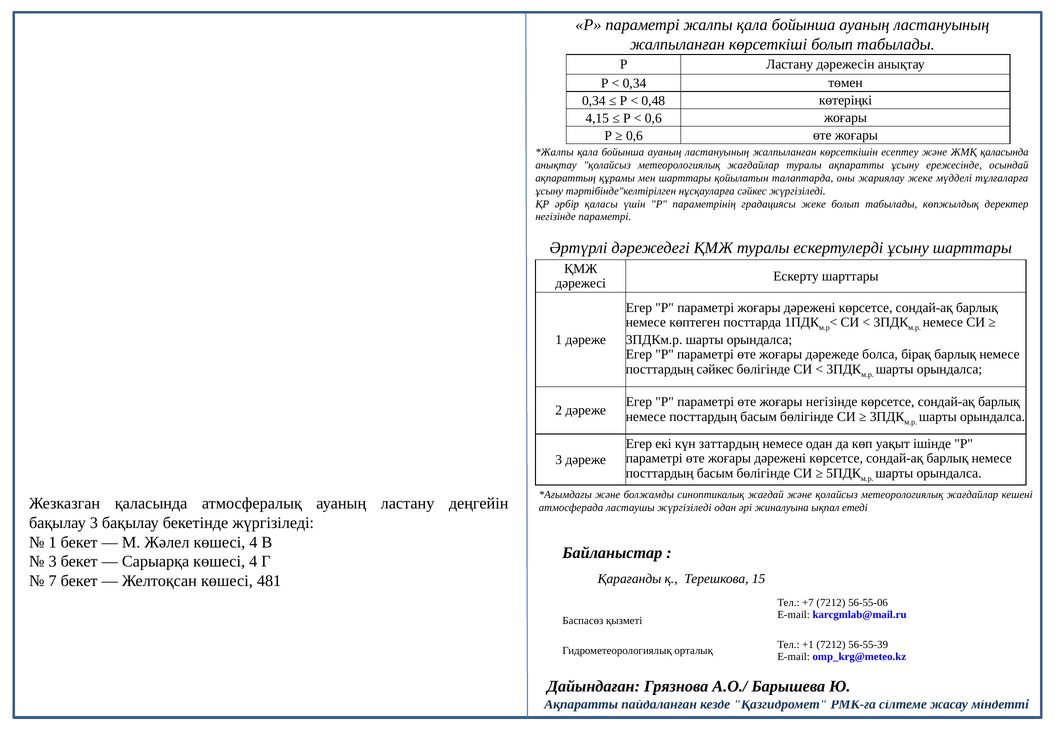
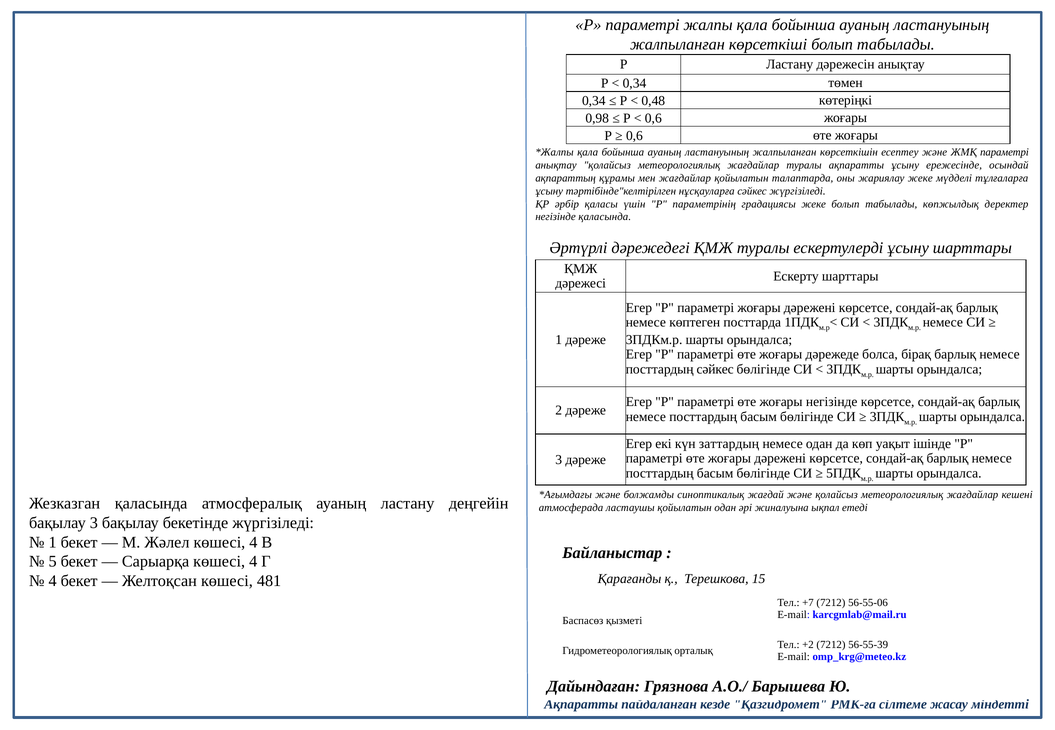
4,15: 4,15 -> 0,98
ЖМҚ қаласында: қаласында -> параметрі
мен шарттары: шарттары -> жағдайлар
негізінде параметрі: параметрі -> қаласында
ластаушы жүргізіледі: жүргізіледі -> қойылатын
3 at (53, 562): 3 -> 5
7 at (53, 581): 7 -> 4
+1: +1 -> +2
